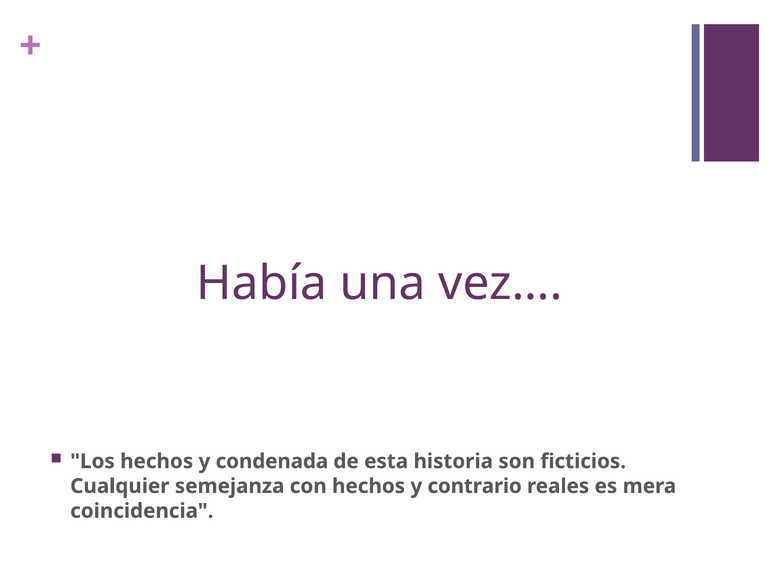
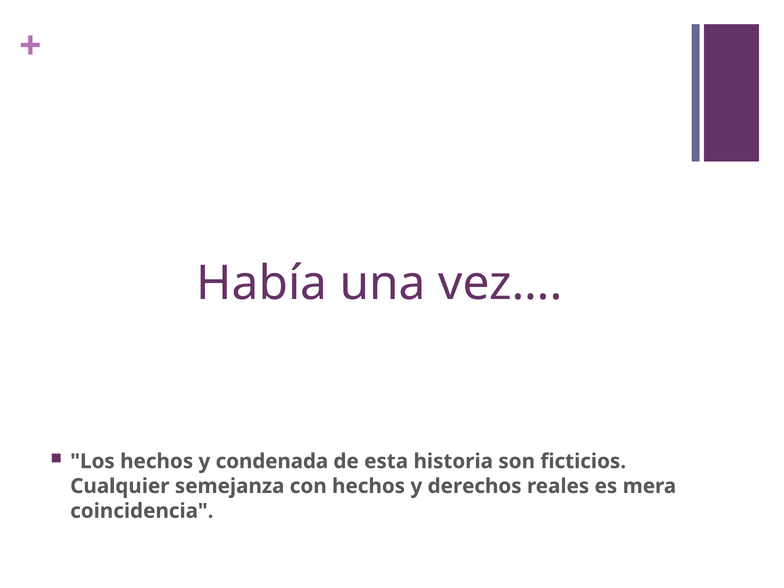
contrario: contrario -> derechos
